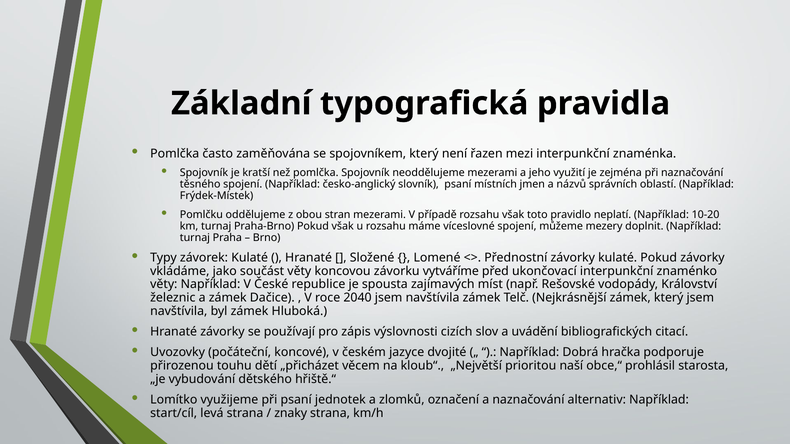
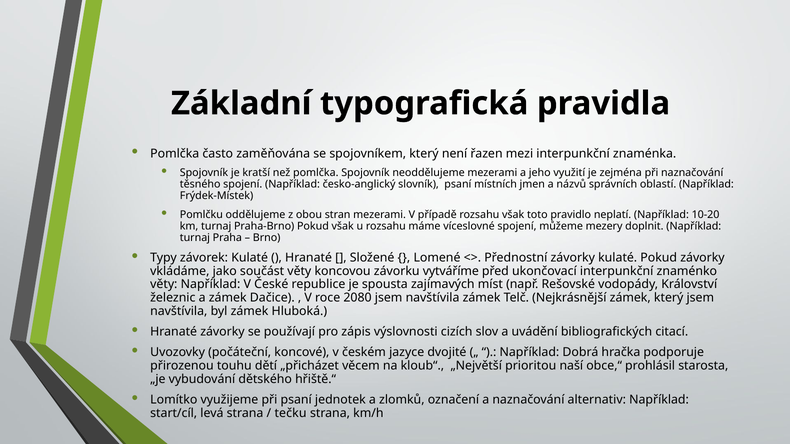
2040: 2040 -> 2080
znaky: znaky -> tečku
